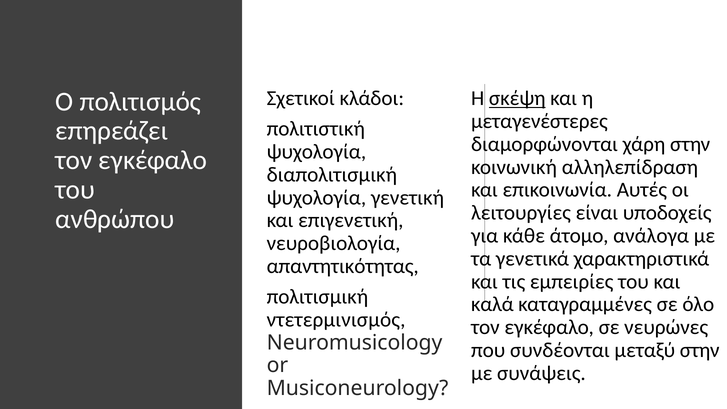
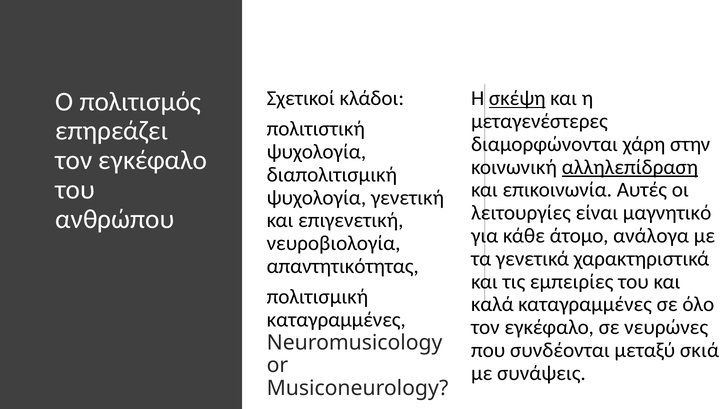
αλληλεπίδραση underline: none -> present
υποδοχείς: υποδοχείς -> μαγνητικό
ντετερμινισμός at (336, 320): ντετερμινισμός -> καταγραμμένες
μεταξύ στην: στην -> σκιά
